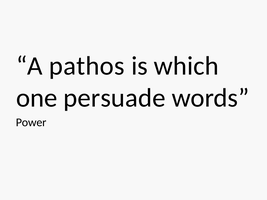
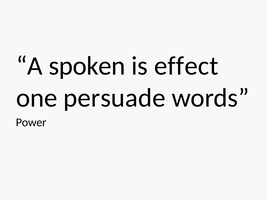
pathos: pathos -> spoken
which: which -> effect
